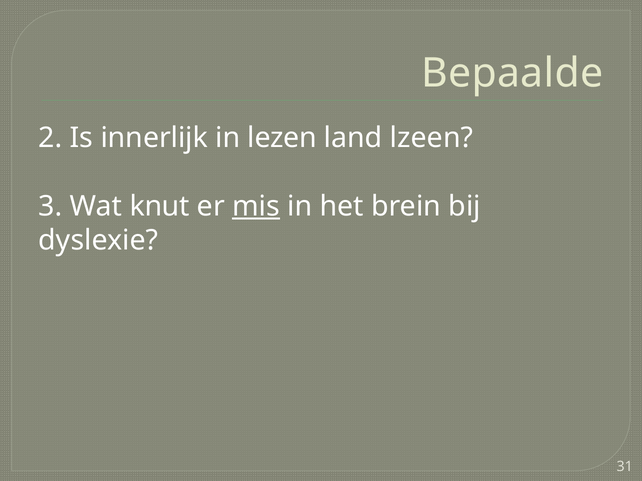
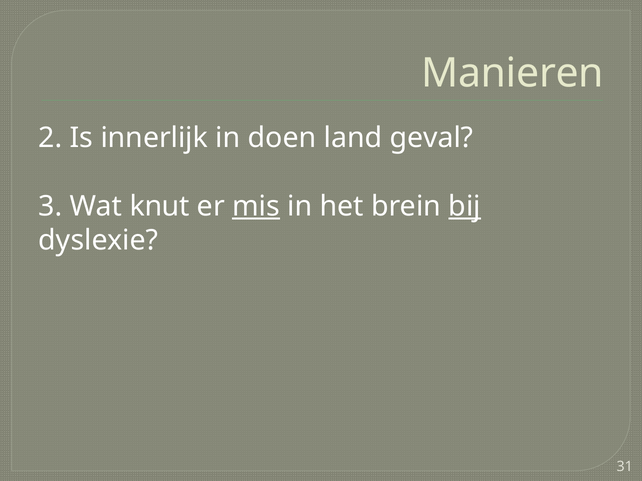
Bepaalde: Bepaalde -> Manieren
lezen: lezen -> doen
lzeen: lzeen -> geval
bij underline: none -> present
